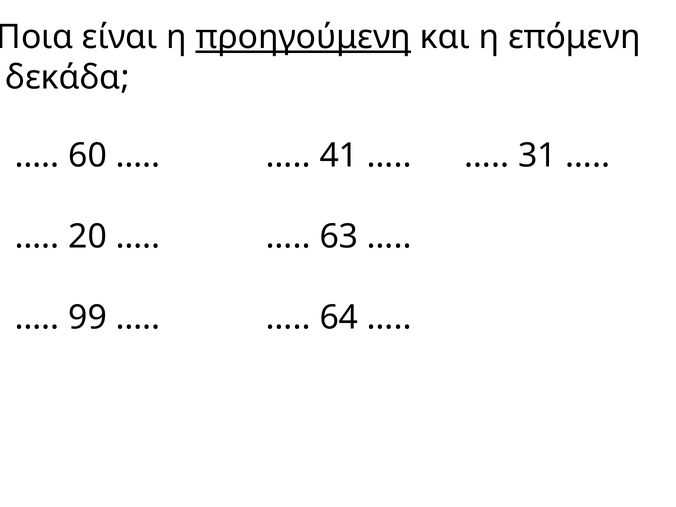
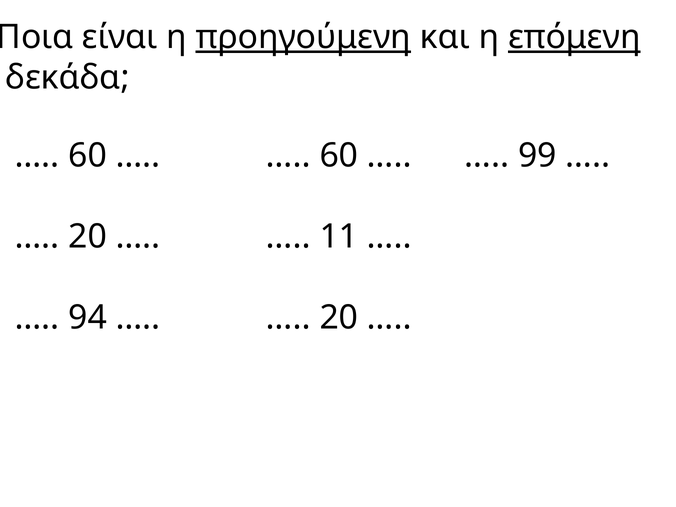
επόμενη underline: none -> present
41 at (339, 156): 41 -> 60
31: 31 -> 99
63: 63 -> 11
99: 99 -> 94
64 at (339, 318): 64 -> 20
